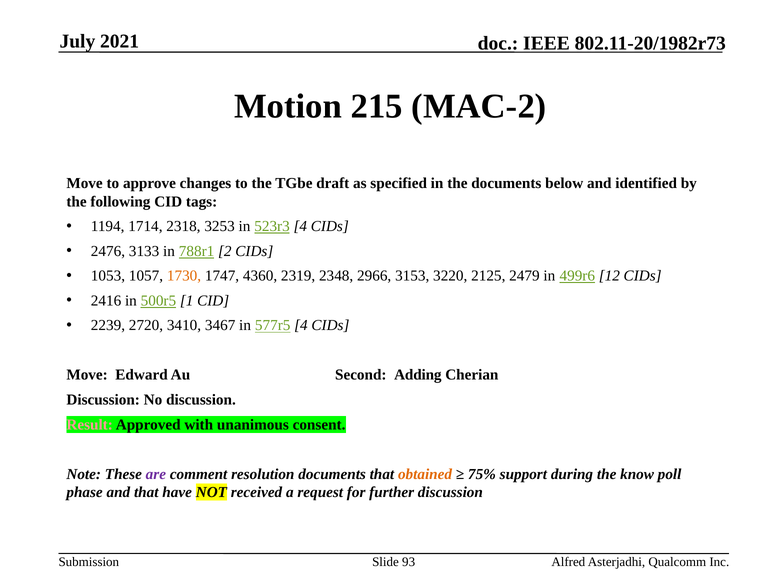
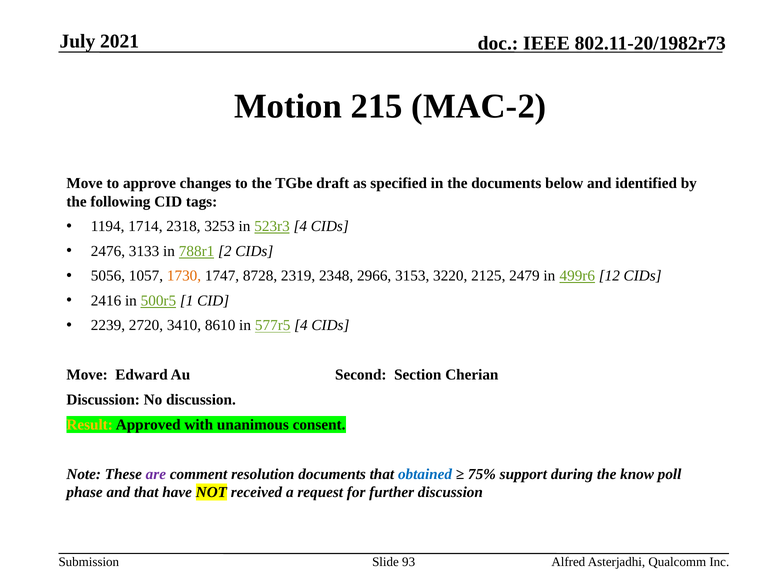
1053: 1053 -> 5056
4360: 4360 -> 8728
3467: 3467 -> 8610
Adding: Adding -> Section
Result colour: pink -> yellow
obtained colour: orange -> blue
